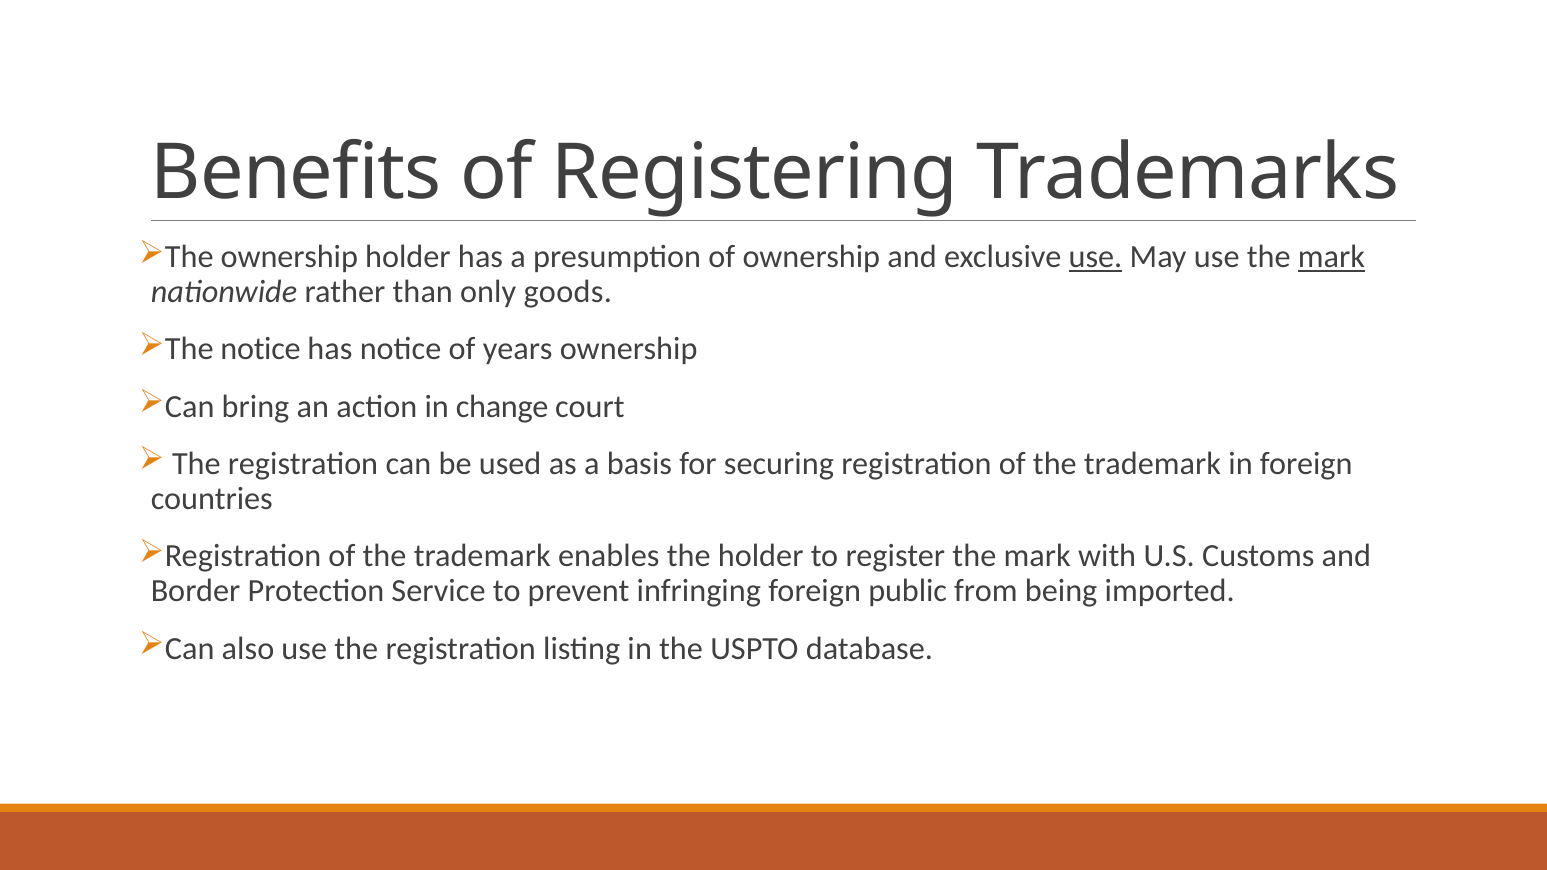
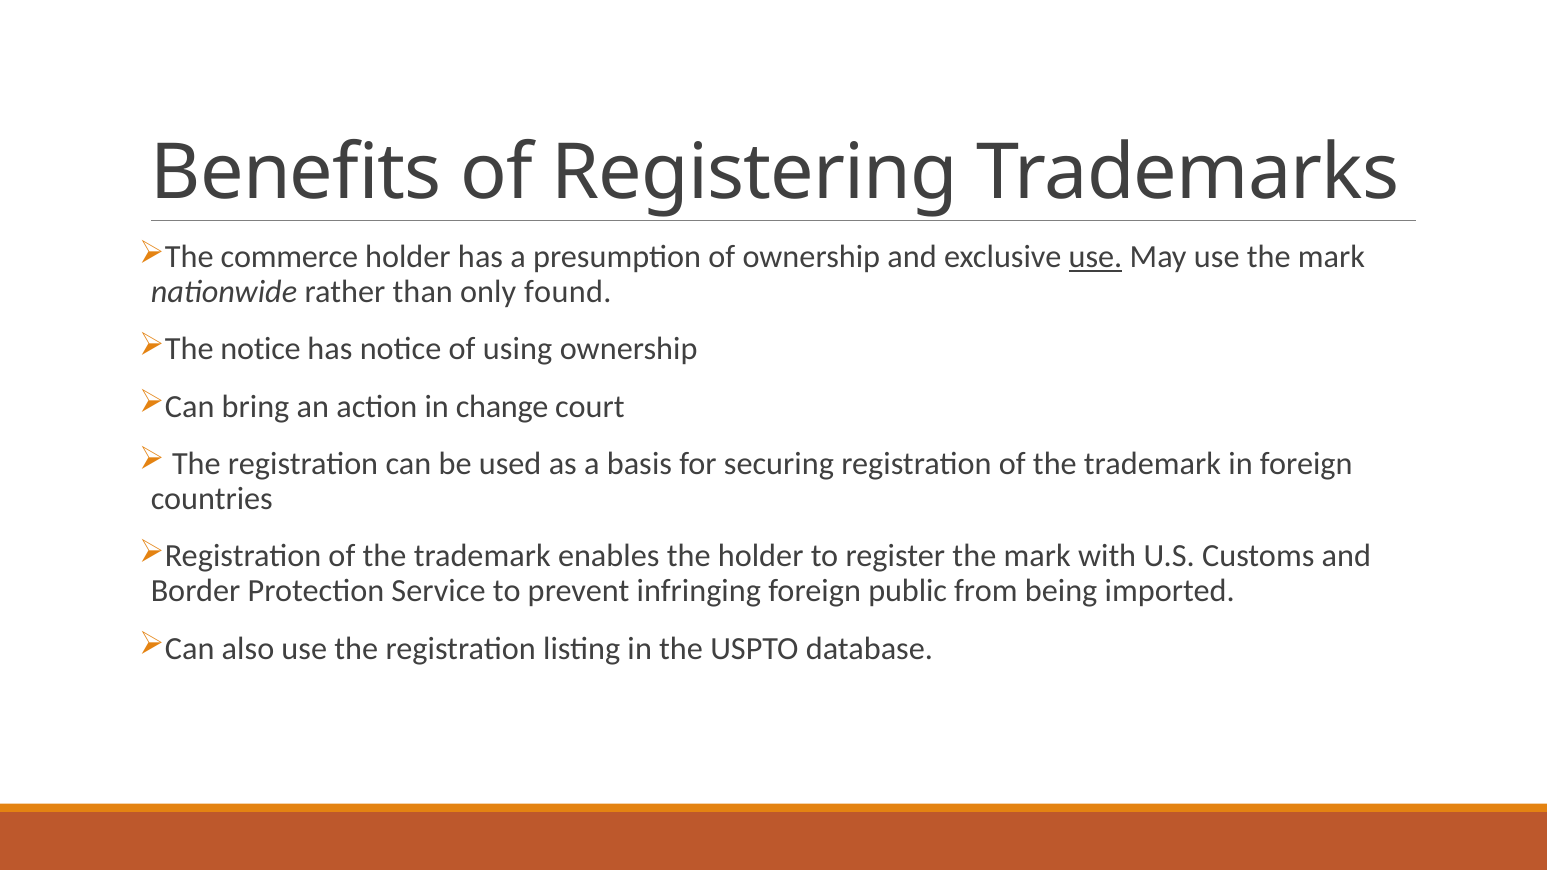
The ownership: ownership -> commerce
mark at (1331, 257) underline: present -> none
goods: goods -> found
years: years -> using
